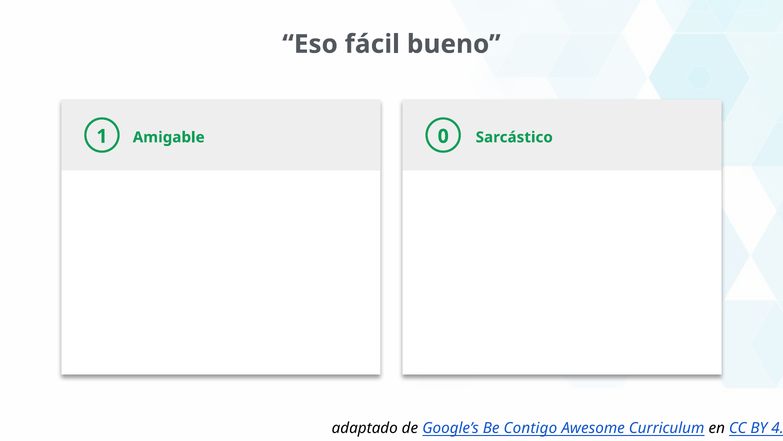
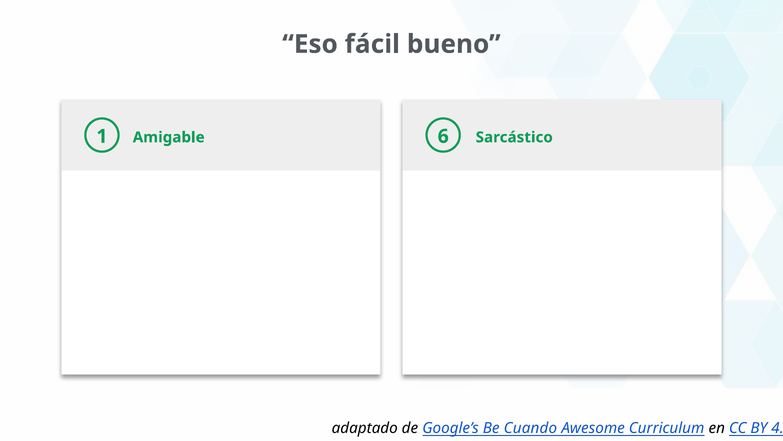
0: 0 -> 6
Contigo: Contigo -> Cuando
